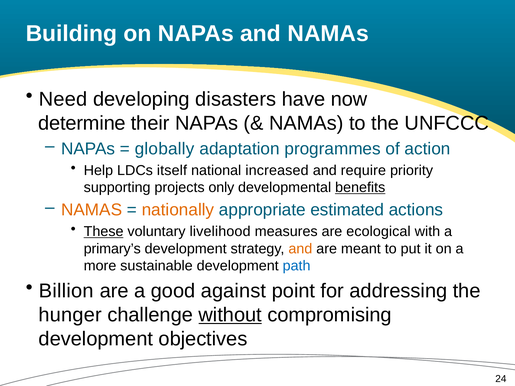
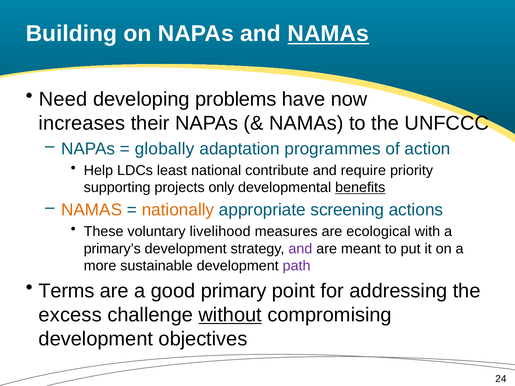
NAMAs at (328, 34) underline: none -> present
disasters: disasters -> problems
determine: determine -> increases
itself: itself -> least
increased: increased -> contribute
estimated: estimated -> screening
These underline: present -> none
and at (300, 249) colour: orange -> purple
path colour: blue -> purple
Billion: Billion -> Terms
against: against -> primary
hunger: hunger -> excess
